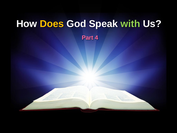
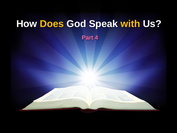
with colour: light green -> yellow
